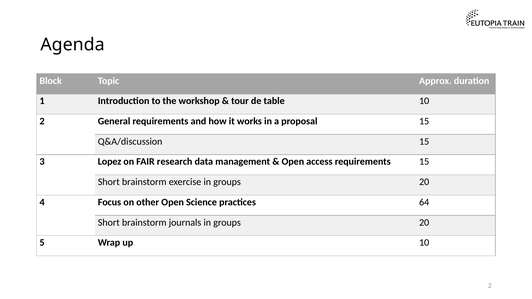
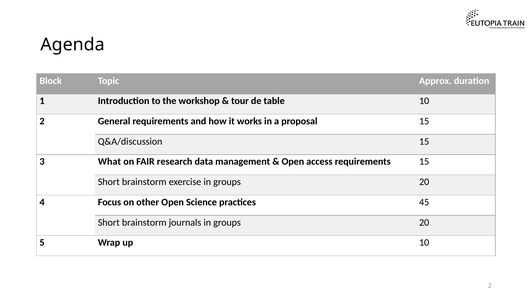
Lopez: Lopez -> What
64: 64 -> 45
